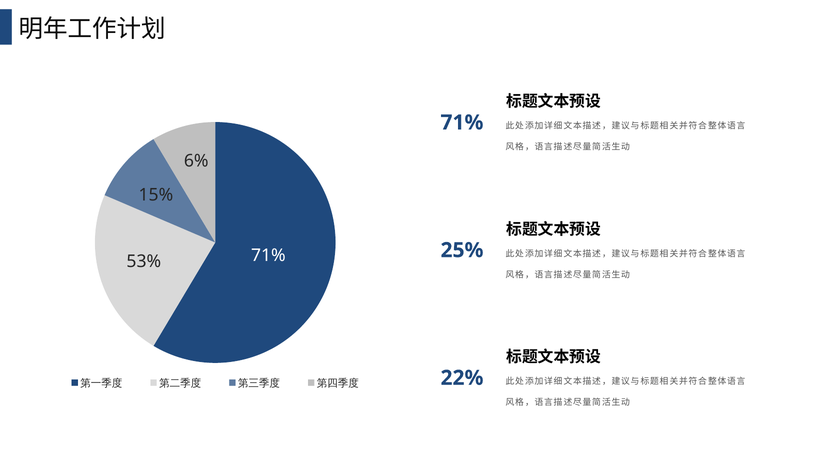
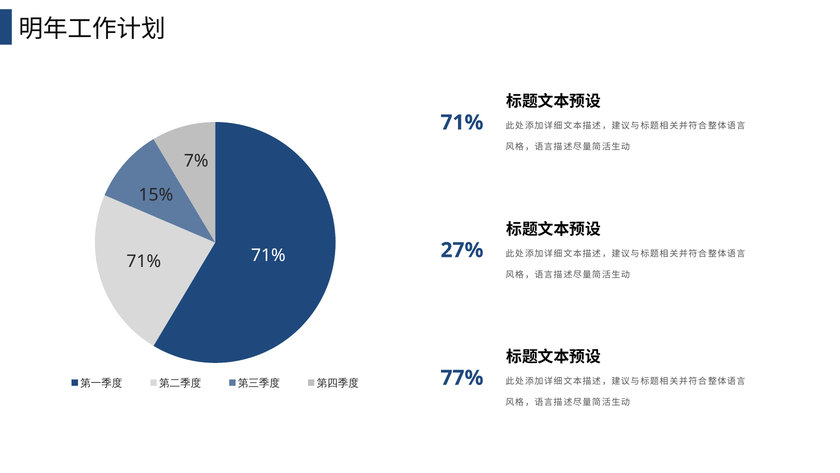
6%: 6% -> 7%
25%: 25% -> 27%
53% at (144, 261): 53% -> 71%
22%: 22% -> 77%
